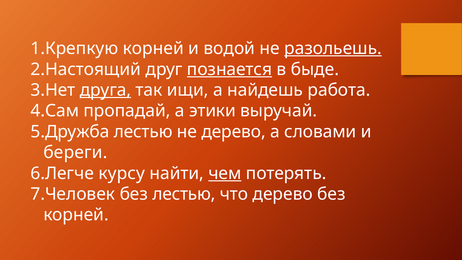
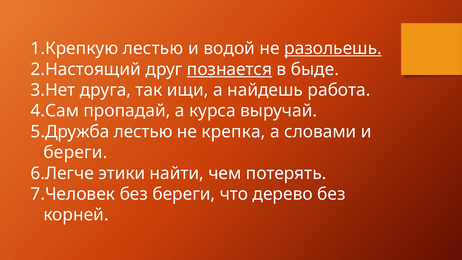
корней at (153, 48): корней -> лестью
друга underline: present -> none
этики: этики -> курса
не дерево: дерево -> крепка
курсу: курсу -> этики
чем underline: present -> none
без лестью: лестью -> береги
